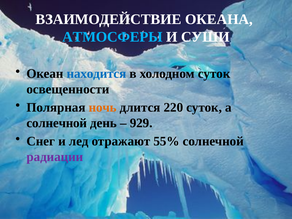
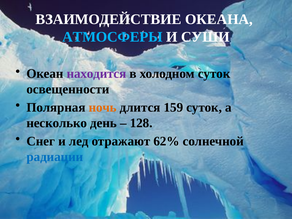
находится colour: blue -> purple
220: 220 -> 159
солнечной at (57, 123): солнечной -> несколько
929: 929 -> 128
55%: 55% -> 62%
радиации colour: purple -> blue
